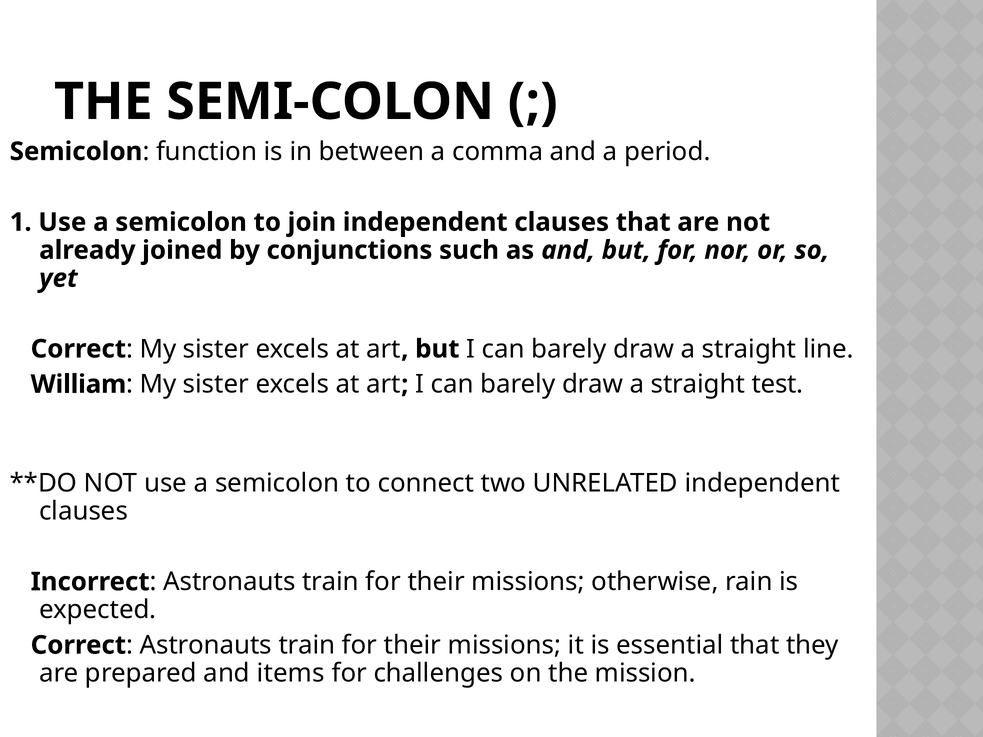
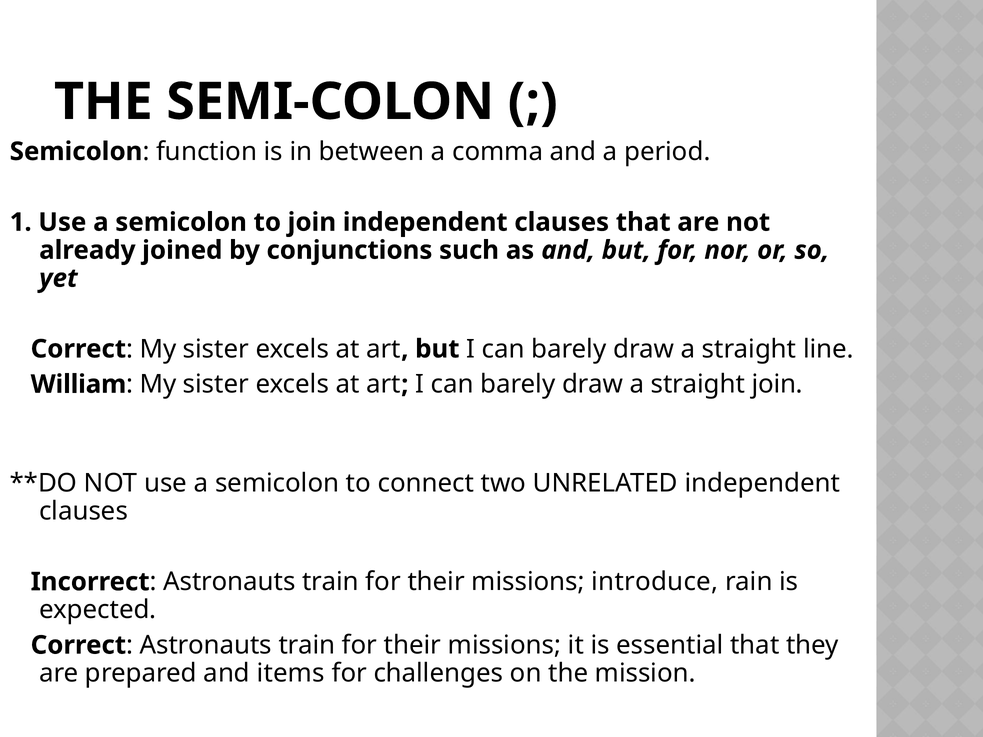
straight test: test -> join
otherwise: otherwise -> introduce
